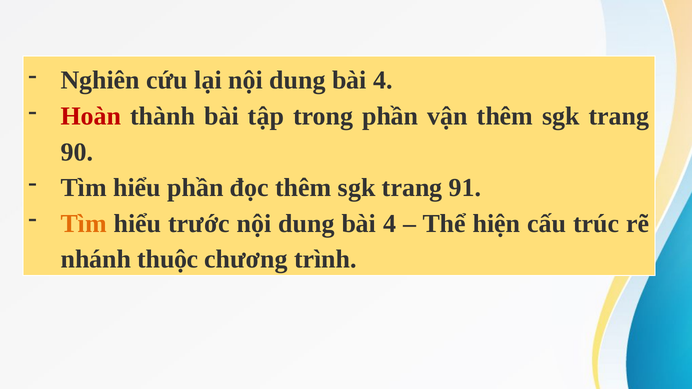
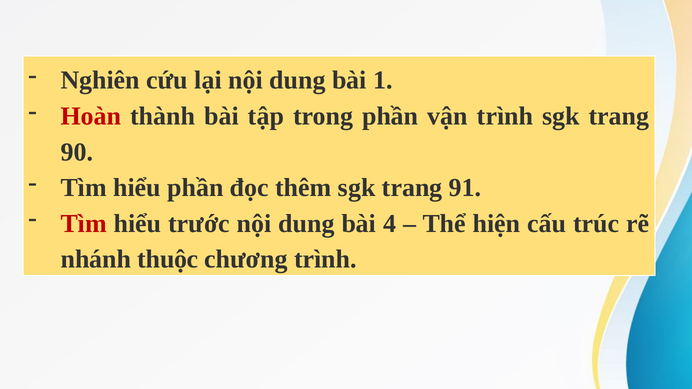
4 at (383, 80): 4 -> 1
vận thêm: thêm -> trình
Tìm at (84, 224) colour: orange -> red
